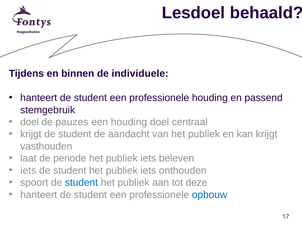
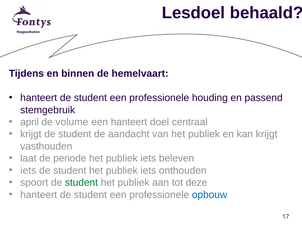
individuele: individuele -> hemelvaart
doel at (30, 122): doel -> april
pauzes: pauzes -> volume
een houding: houding -> hanteert
student at (81, 182) colour: blue -> green
